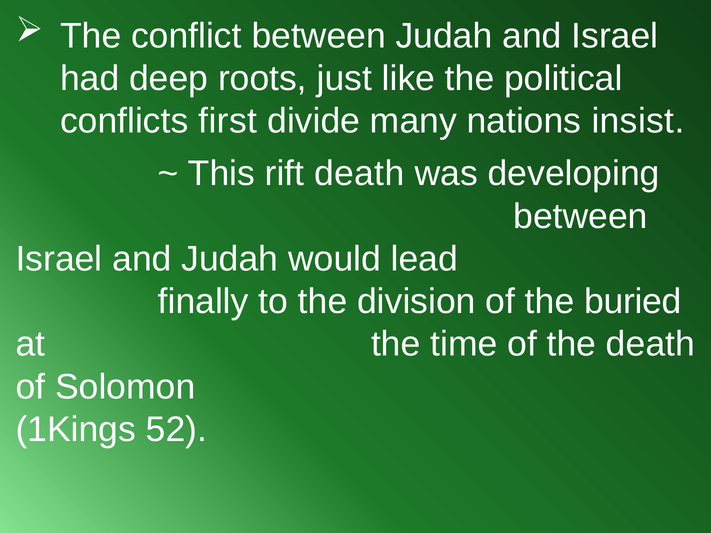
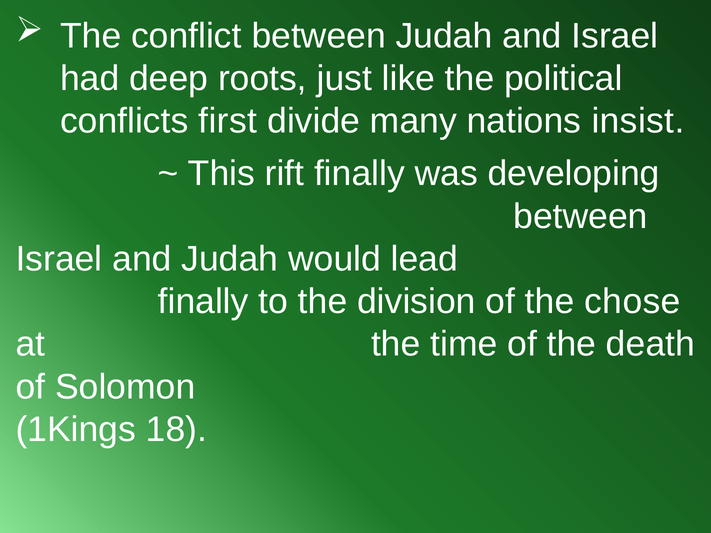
rift death: death -> finally
buried: buried -> chose
52: 52 -> 18
